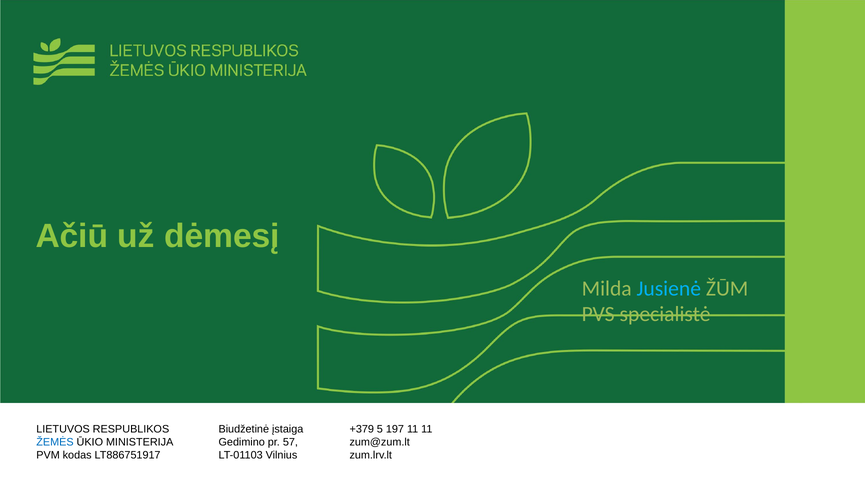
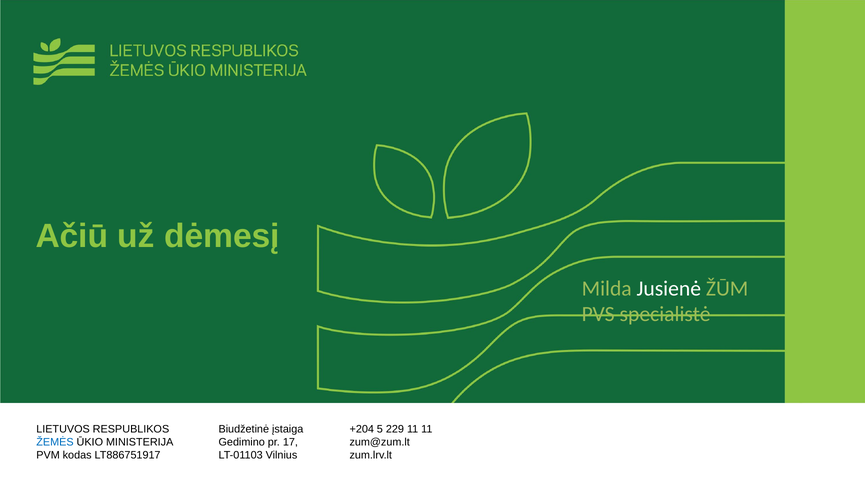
Jusienė colour: light blue -> white
+379: +379 -> +204
197: 197 -> 229
57: 57 -> 17
